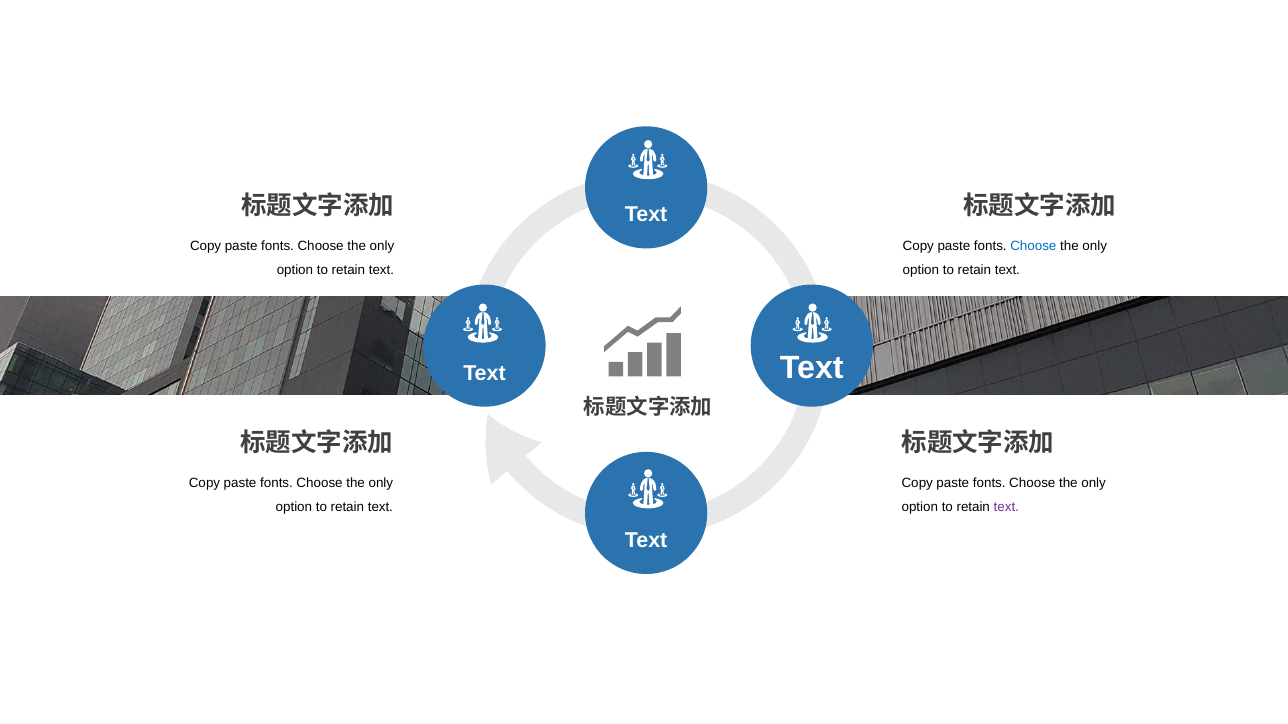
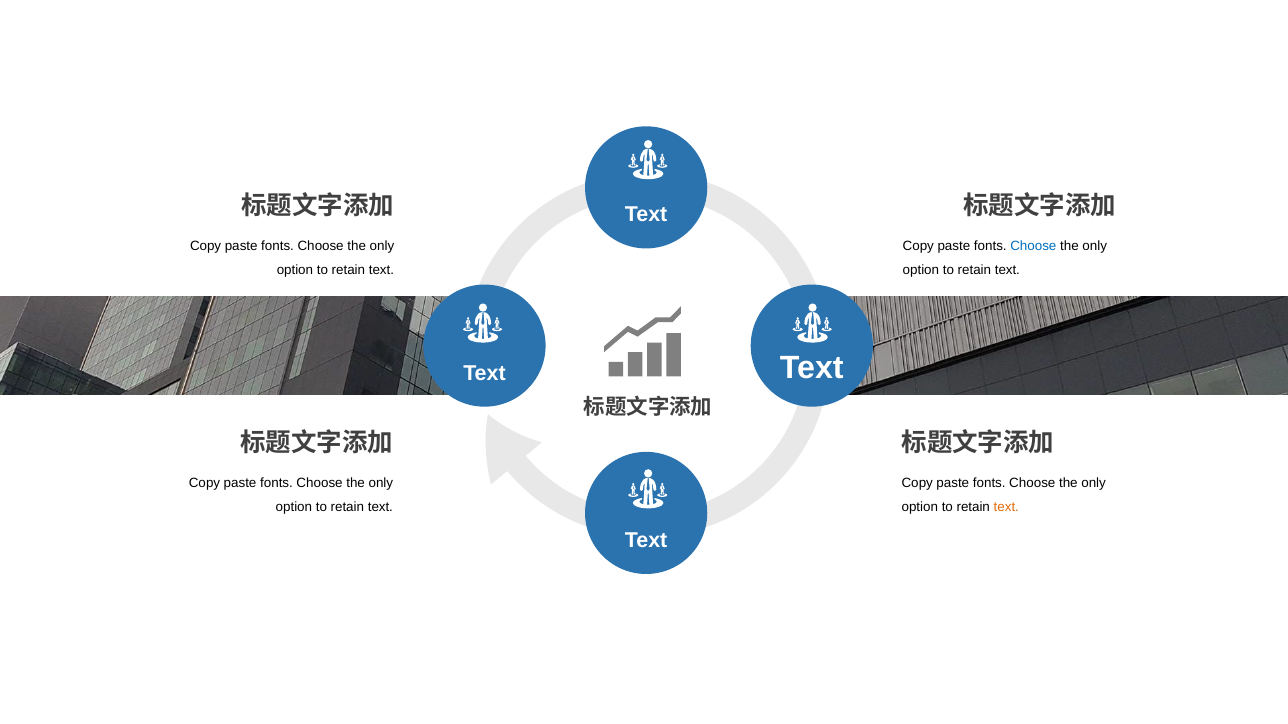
text at (1006, 508) colour: purple -> orange
